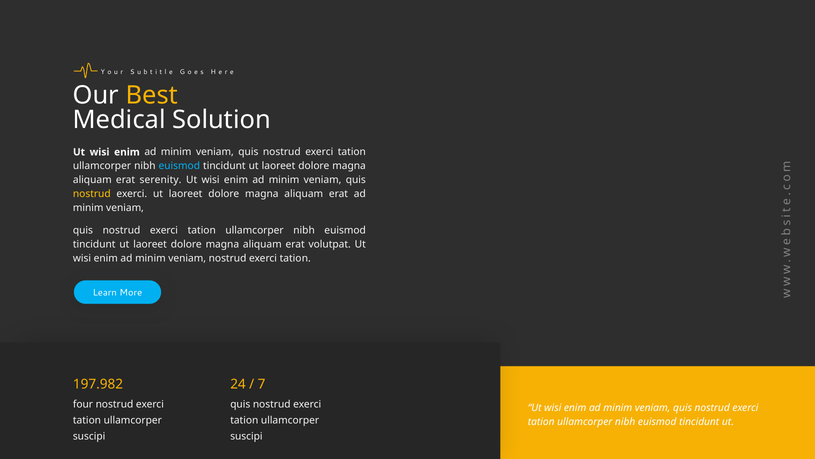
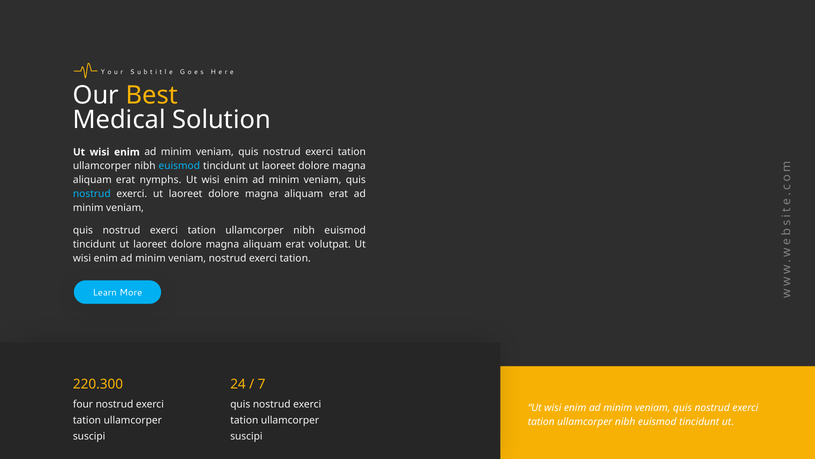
serenity: serenity -> nymphs
nostrud at (92, 194) colour: yellow -> light blue
197.982: 197.982 -> 220.300
